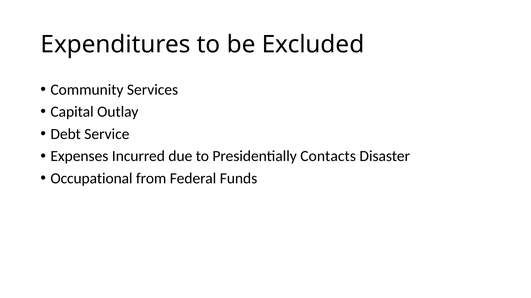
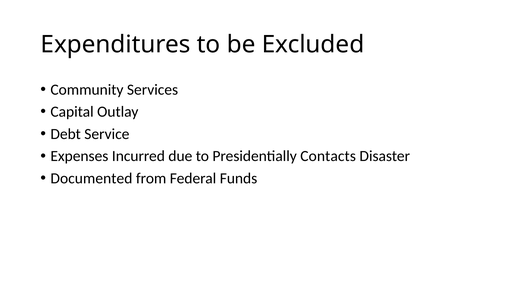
Occupational: Occupational -> Documented
